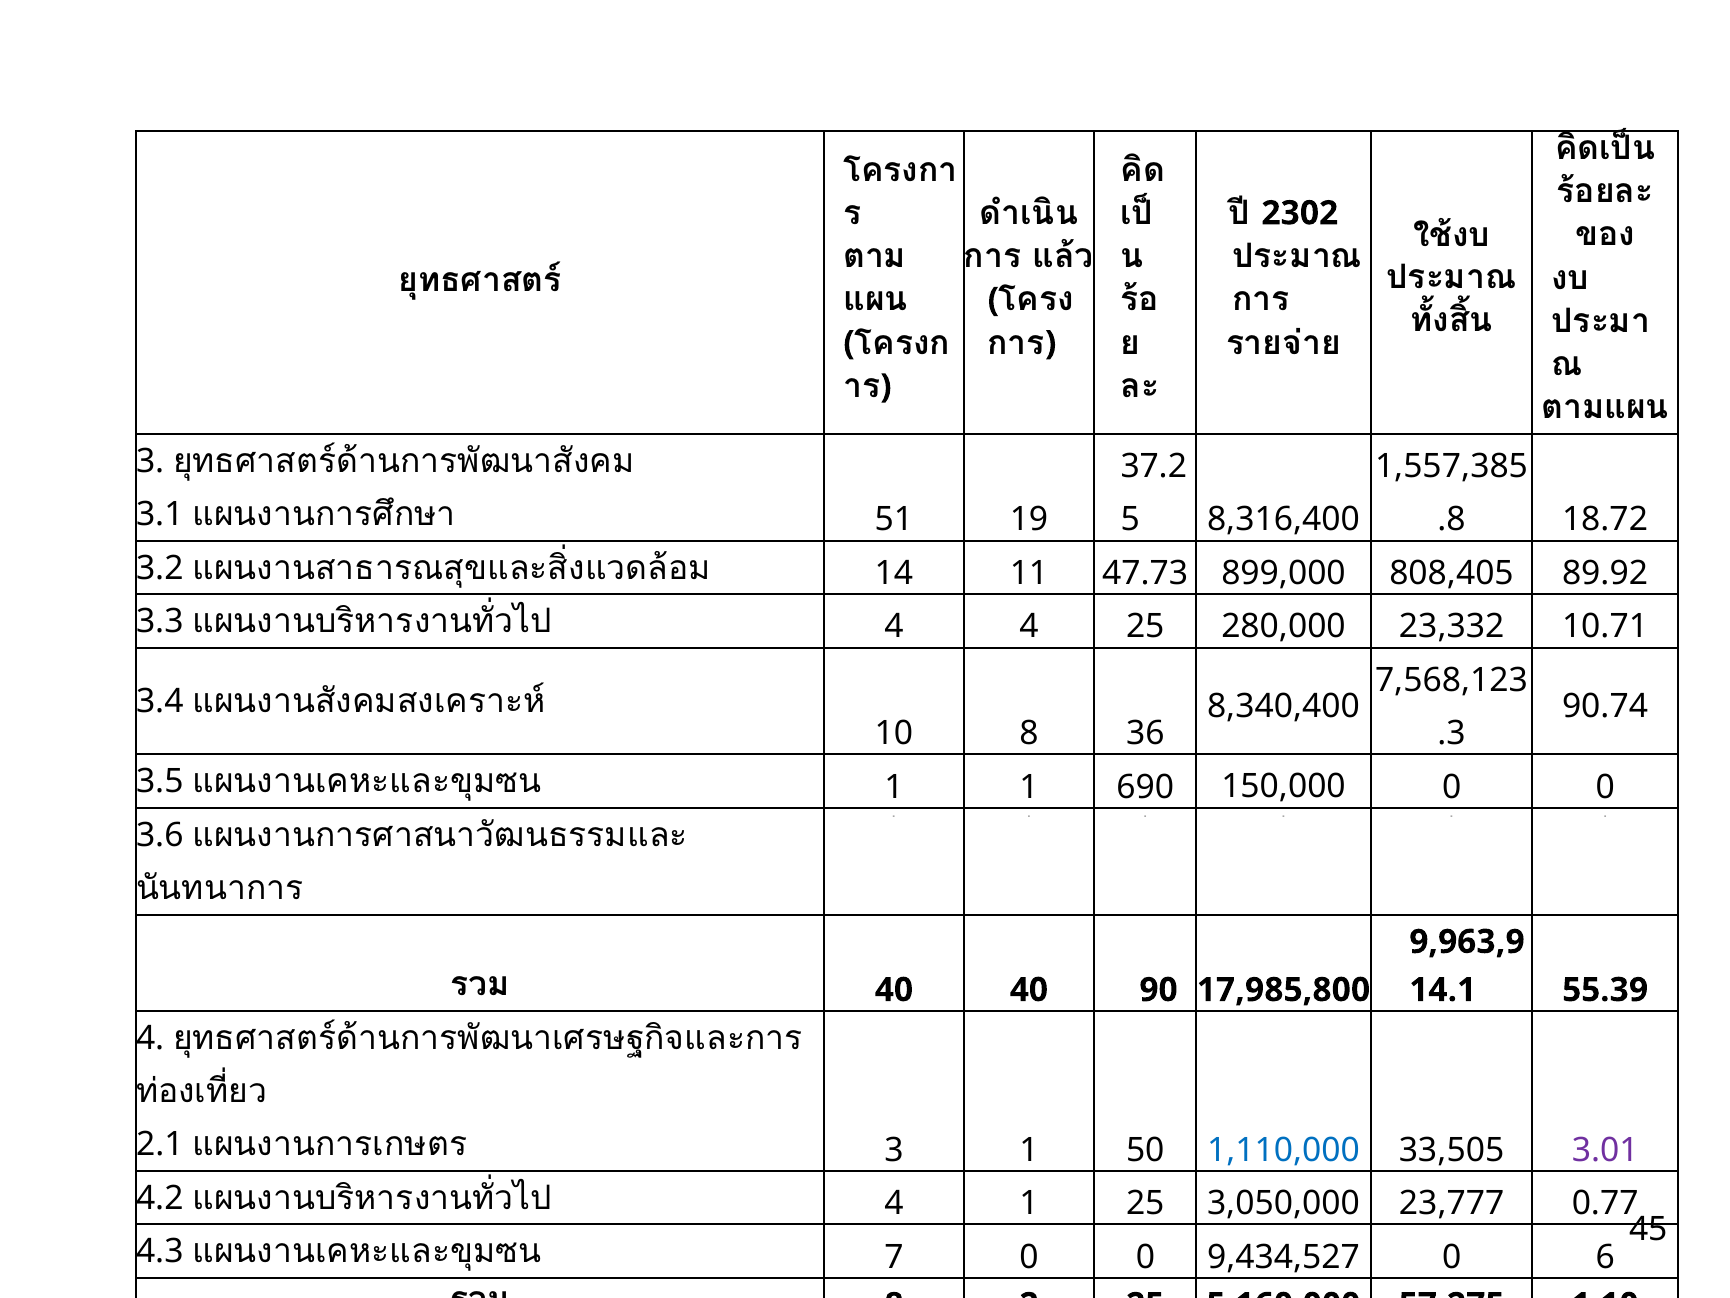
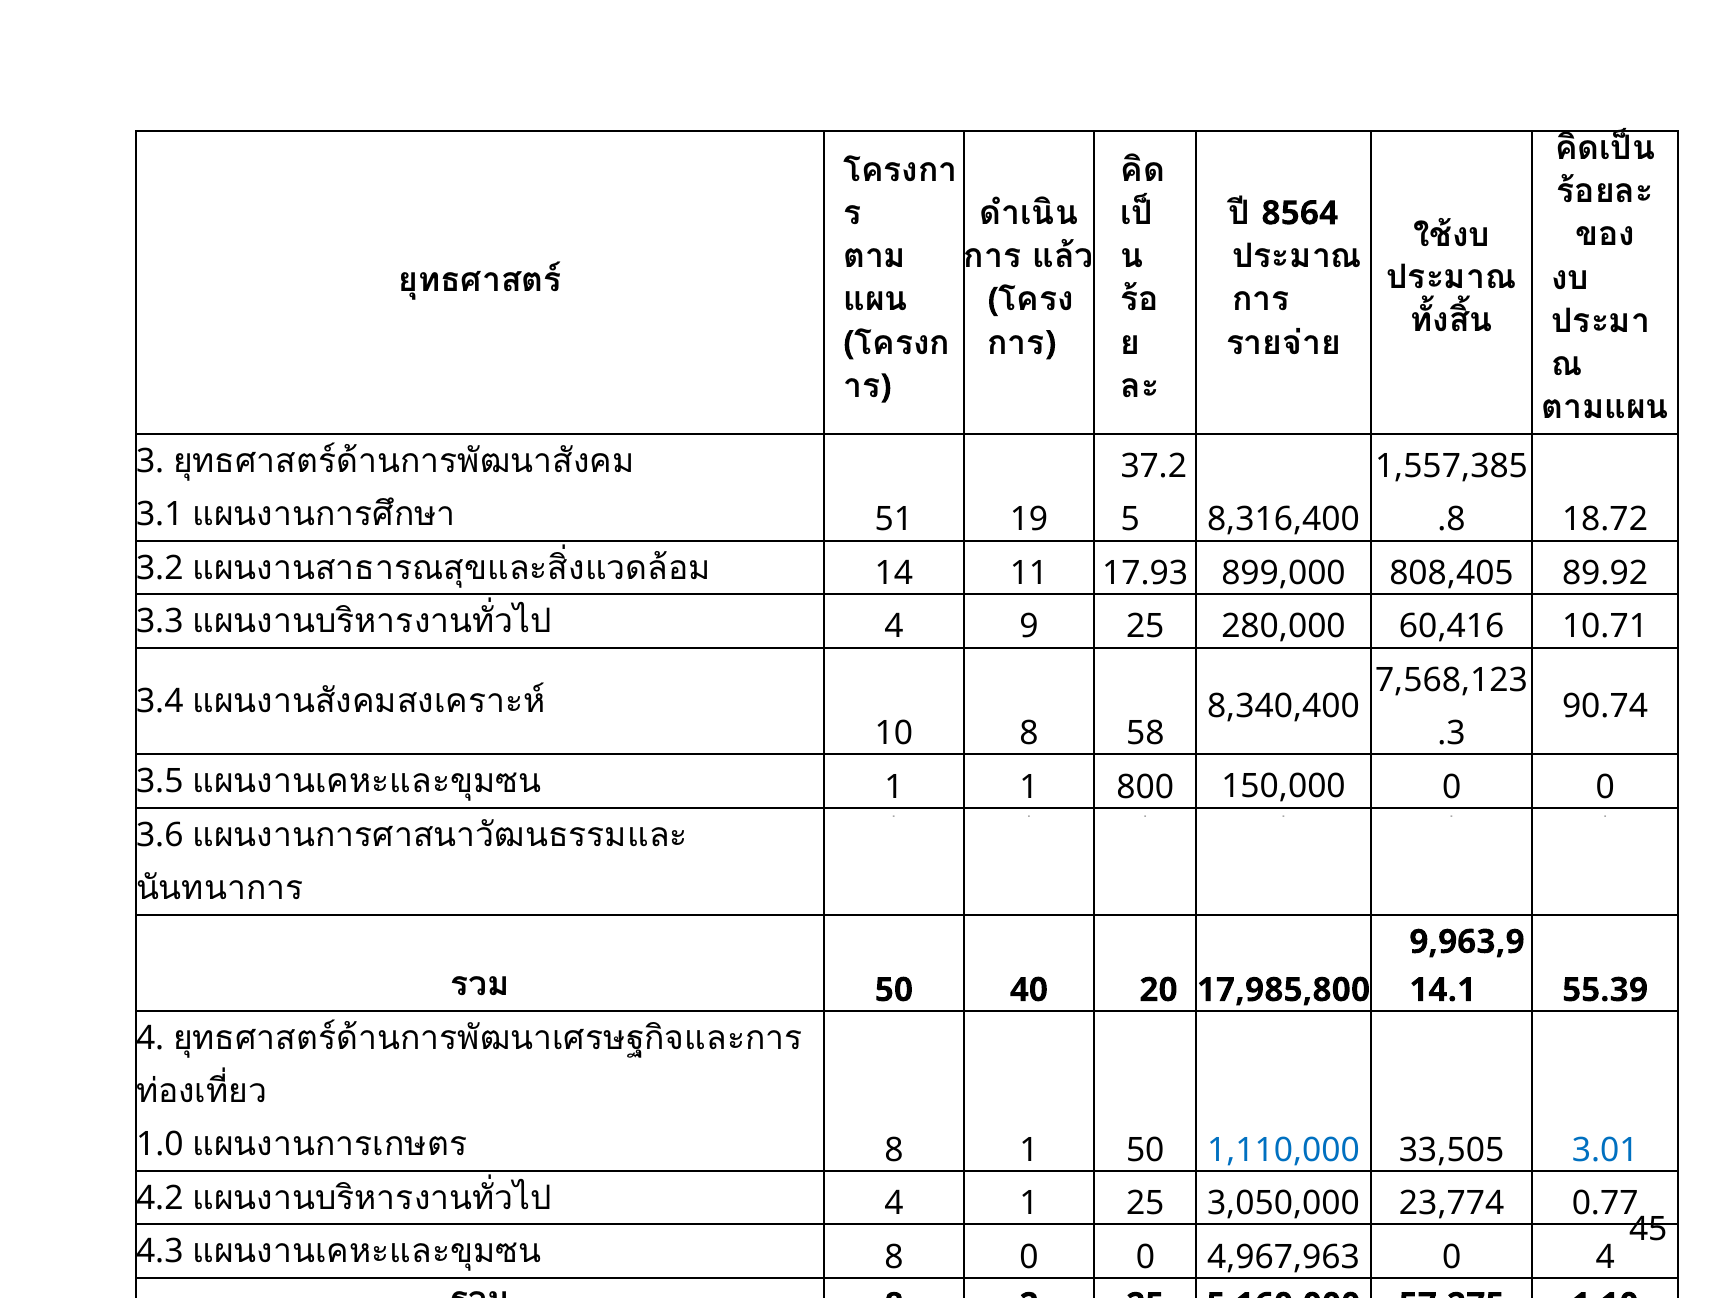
2302: 2302 -> 8564
47.73: 47.73 -> 17.93
4 4: 4 -> 9
23,332: 23,332 -> 60,416
36: 36 -> 58
690: 690 -> 800
40 at (894, 990): 40 -> 50
90: 90 -> 20
2.1: 2.1 -> 1.0
3 at (894, 1150): 3 -> 8
3.01 colour: purple -> blue
23,777: 23,777 -> 23,774
7 at (894, 1256): 7 -> 8
9,434,527: 9,434,527 -> 4,967,963
0 6: 6 -> 4
